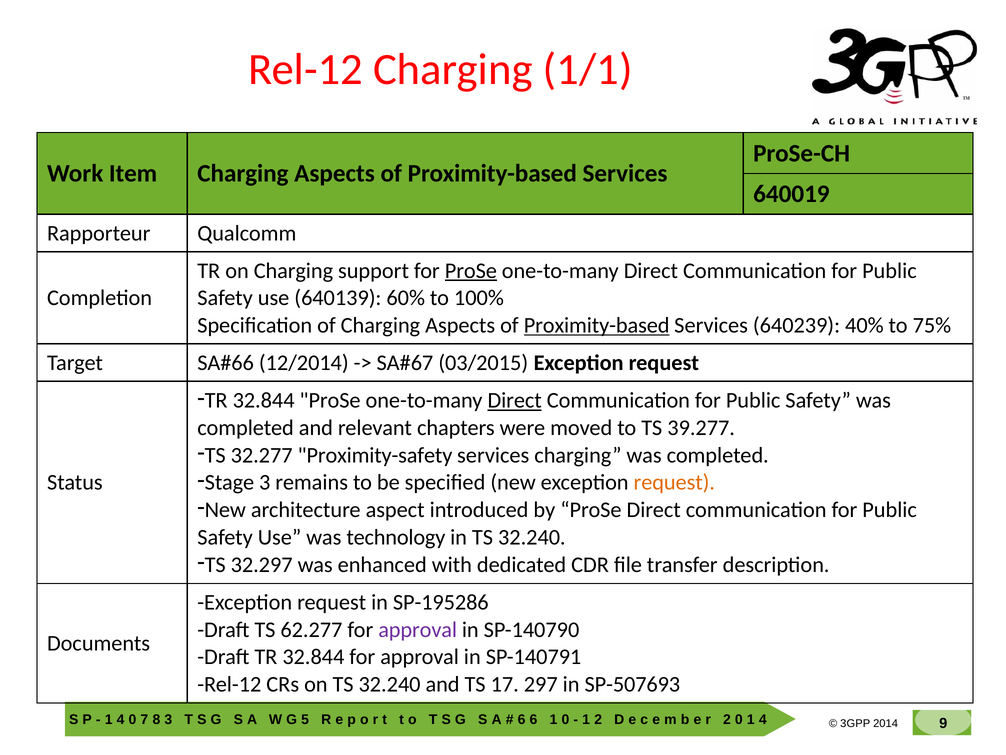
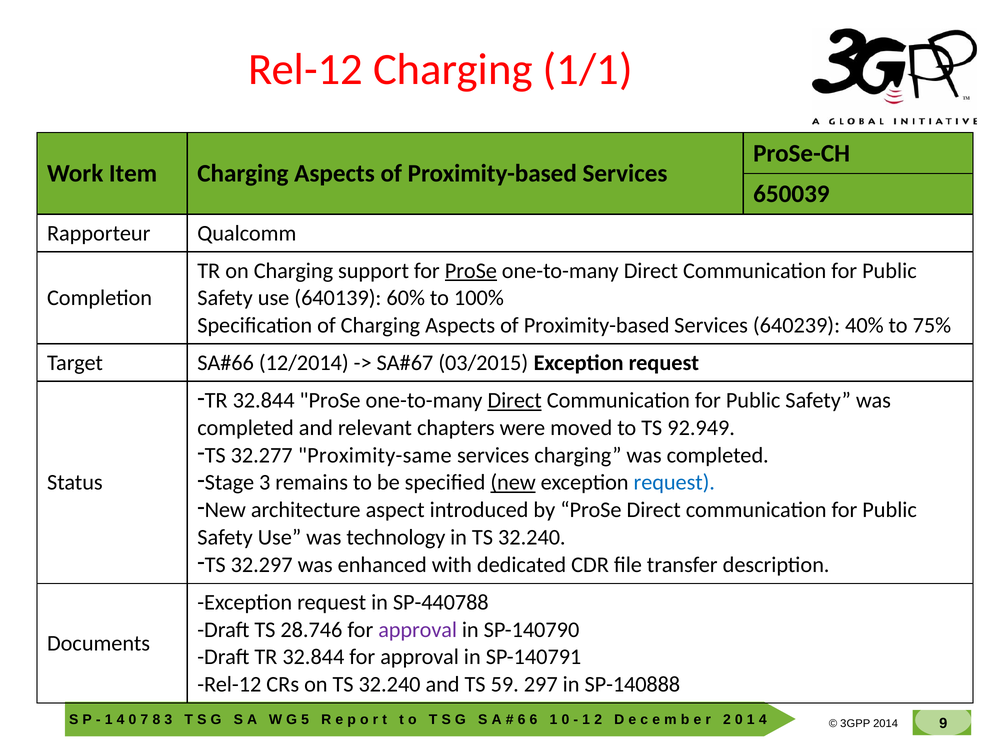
640019: 640019 -> 650039
Proximity-based at (597, 325) underline: present -> none
39.277: 39.277 -> 92.949
Proximity-safety: Proximity-safety -> Proximity-same
new at (513, 482) underline: none -> present
request at (674, 482) colour: orange -> blue
SP-195286: SP-195286 -> SP-440788
62.277: 62.277 -> 28.746
17: 17 -> 59
SP-507693: SP-507693 -> SP-140888
